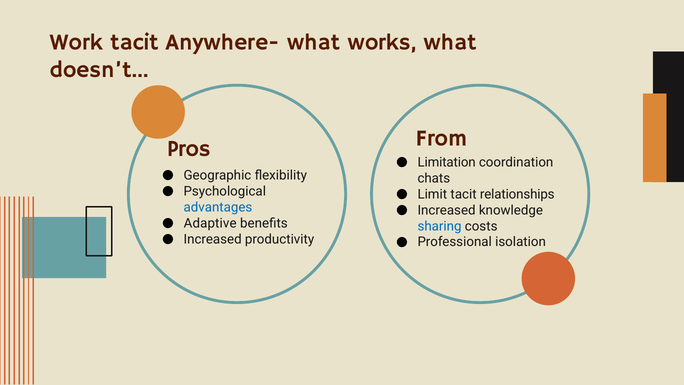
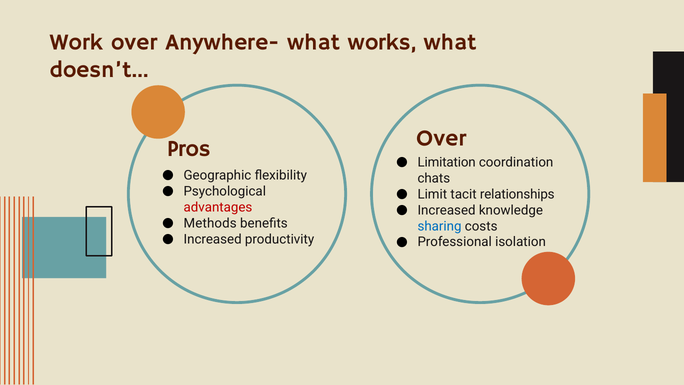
Work tacit: tacit -> over
Pros From: From -> Over
advantages colour: blue -> red
Adaptive: Adaptive -> Methods
